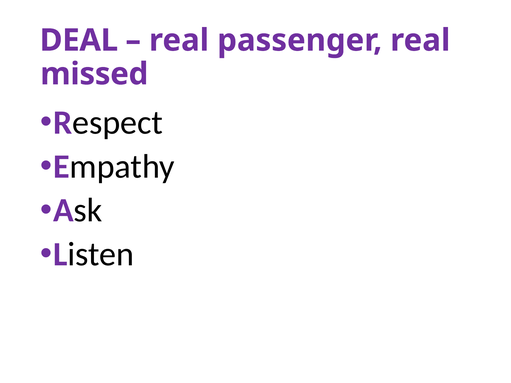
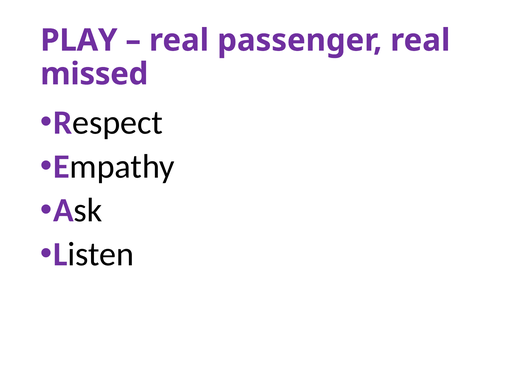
DEAL: DEAL -> PLAY
